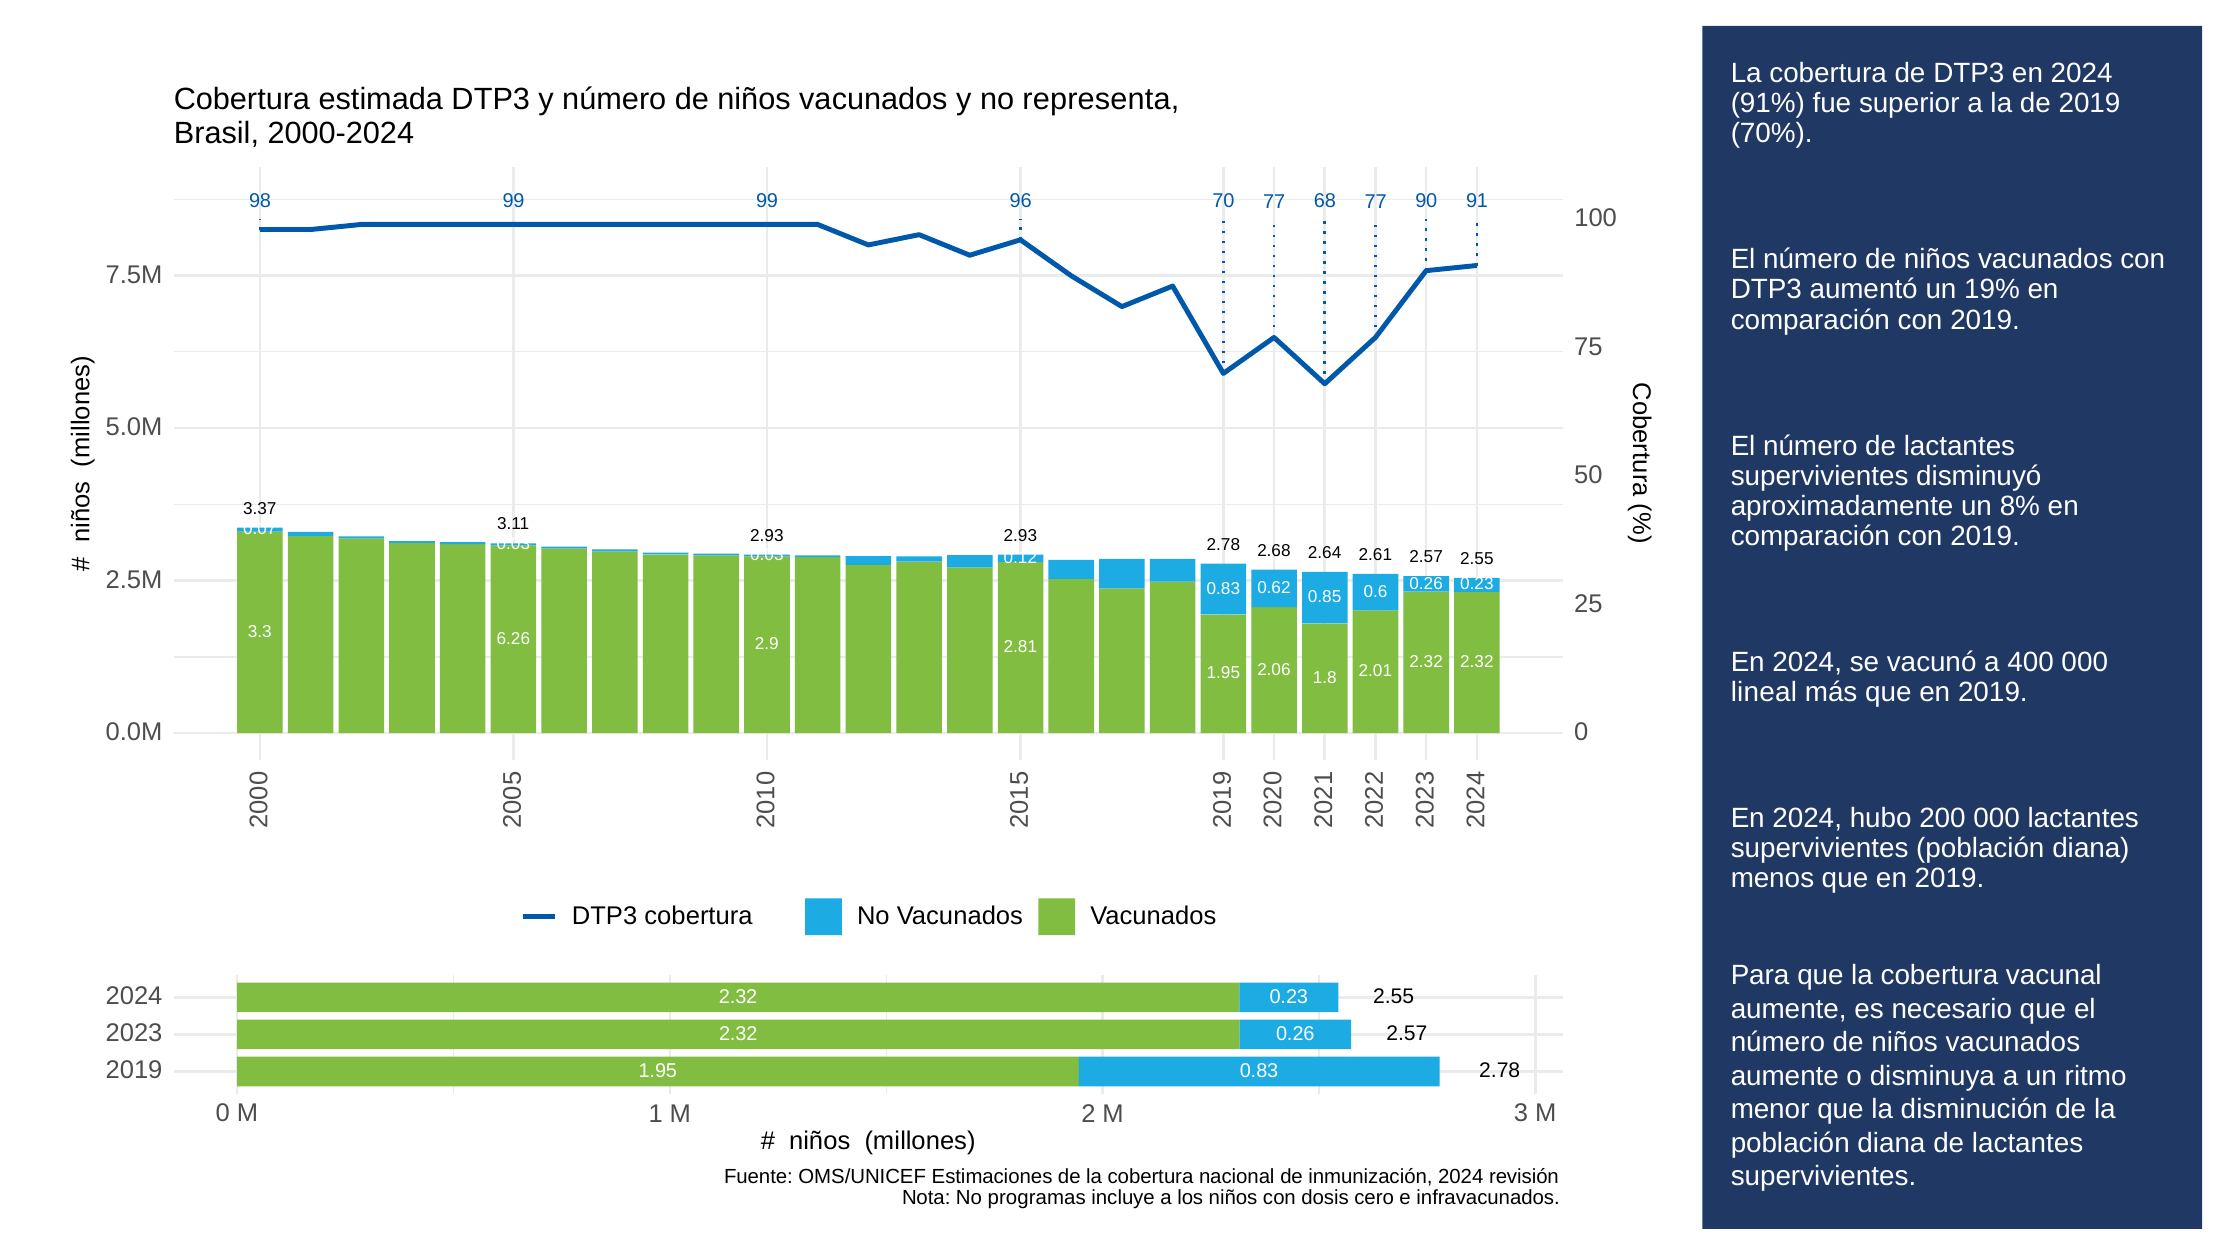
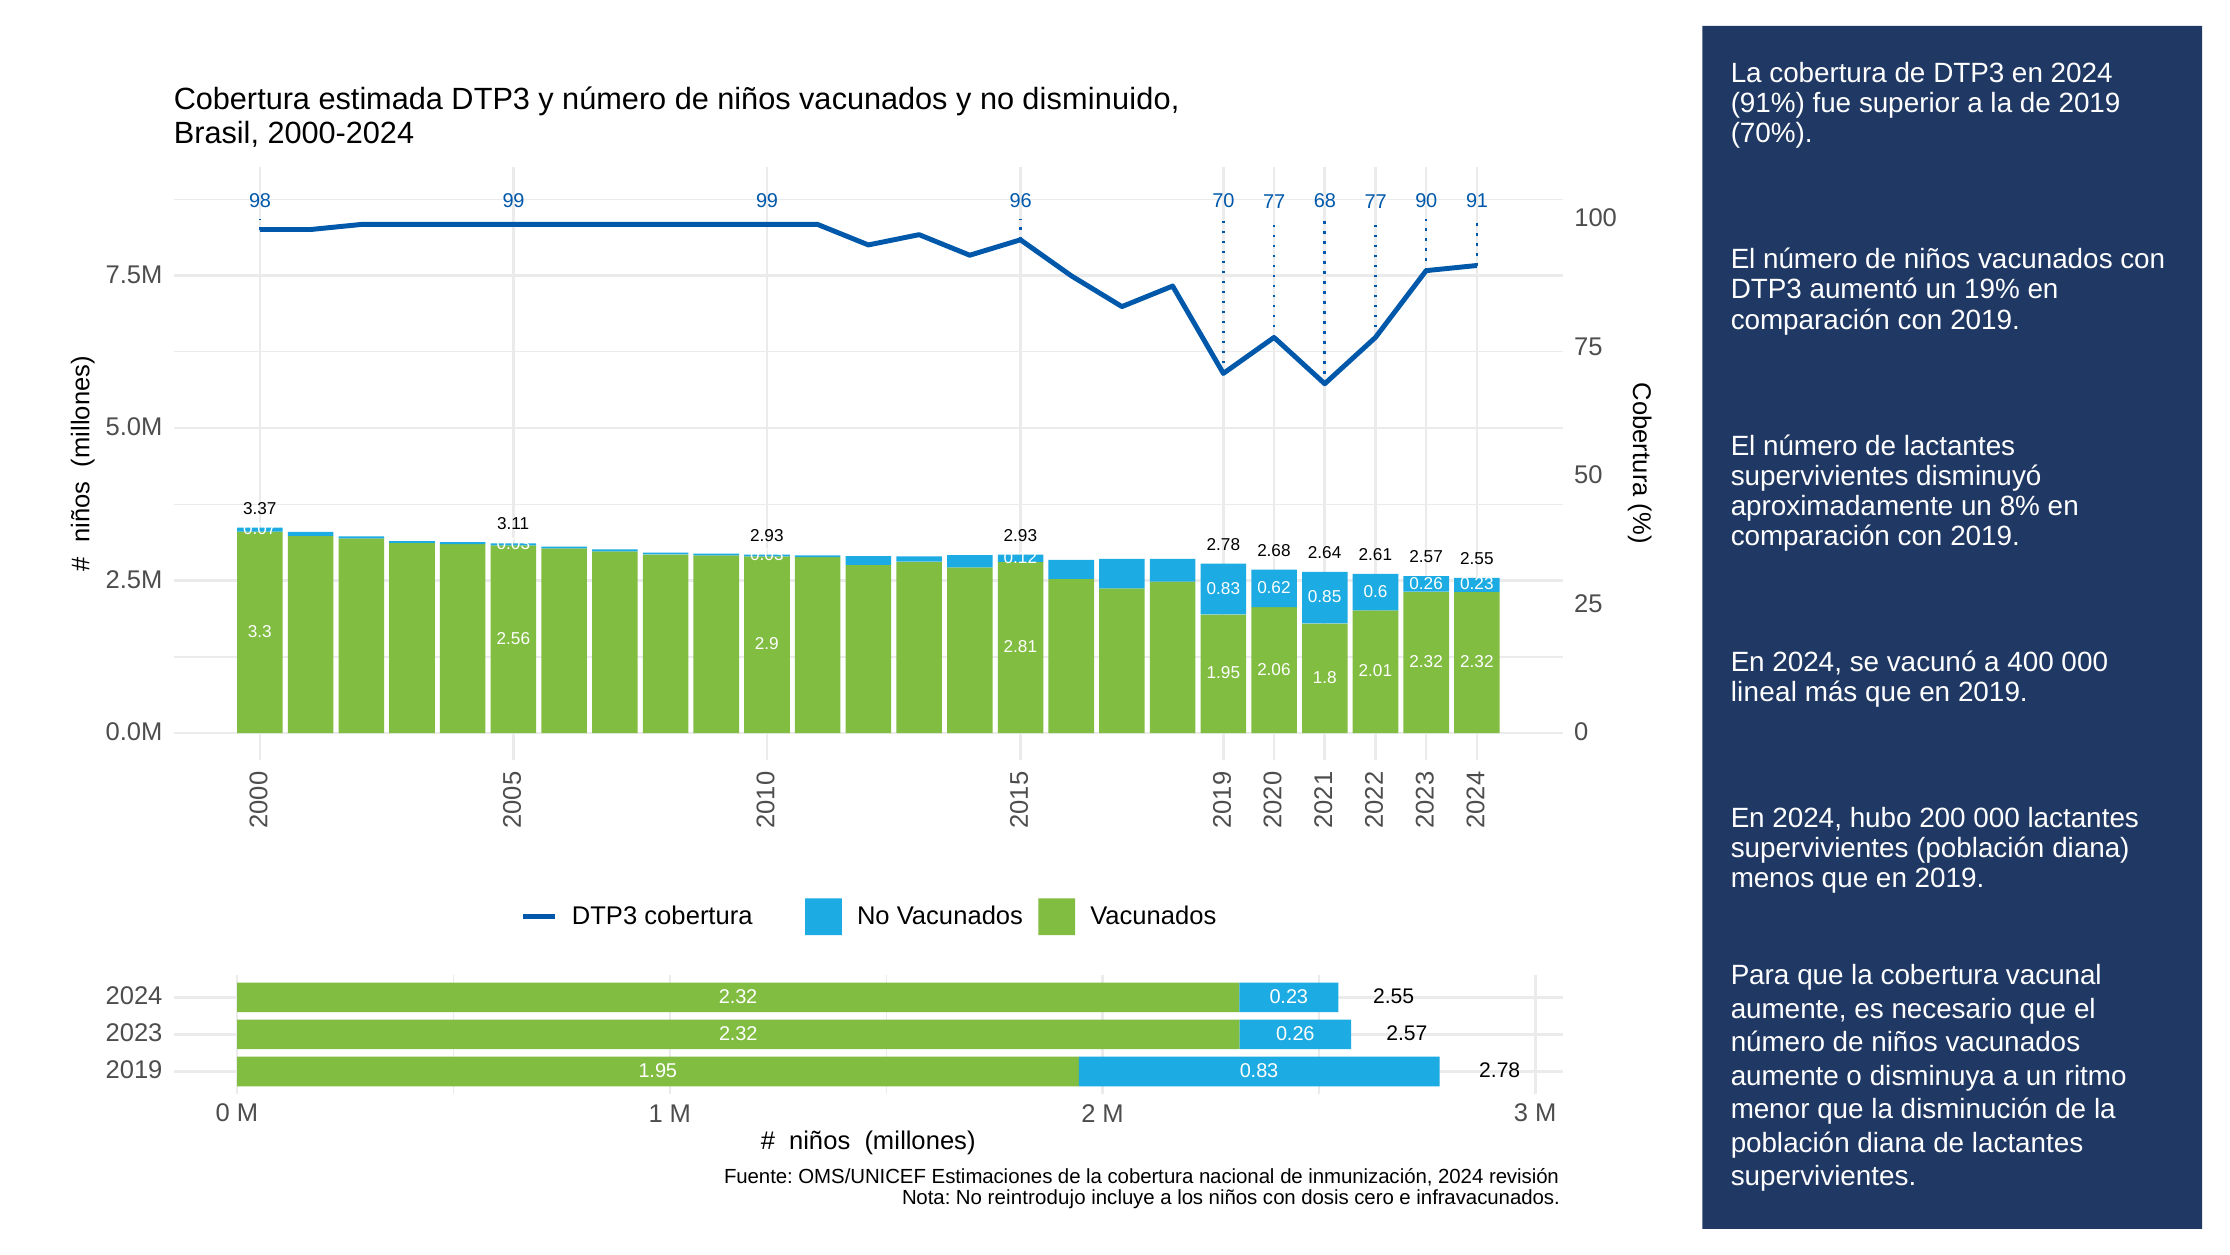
representa: representa -> disminuido
6.26: 6.26 -> 2.56
programas: programas -> reintrodujo
